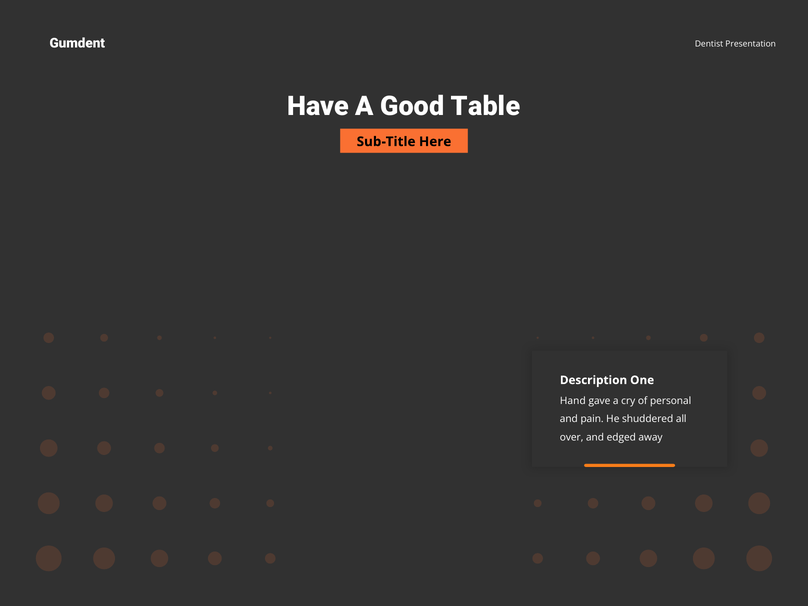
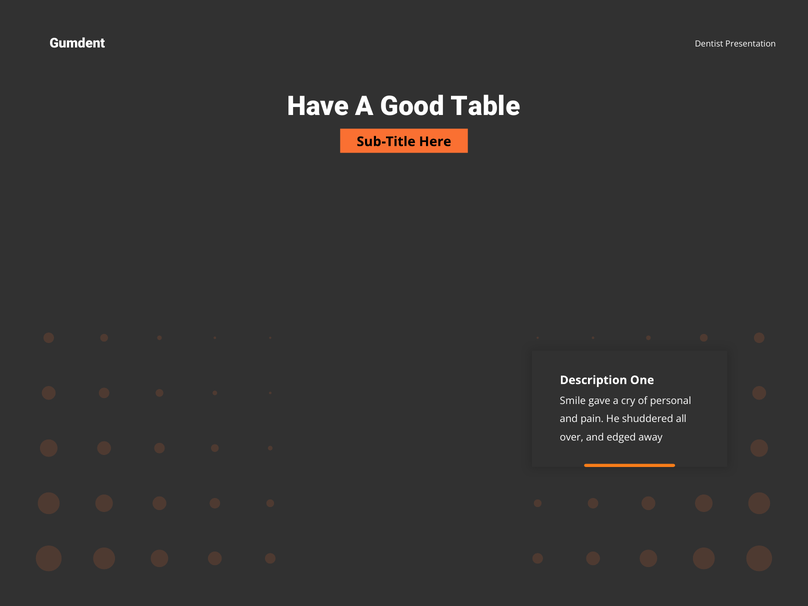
Hand: Hand -> Smile
